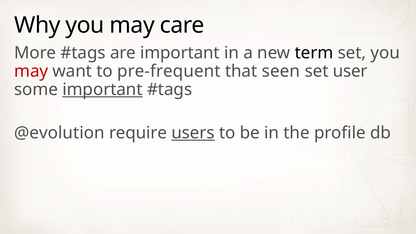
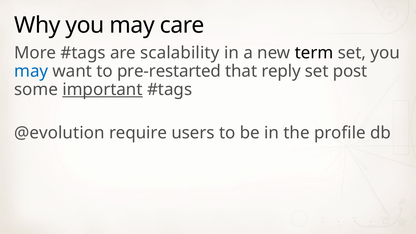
are important: important -> scalability
may at (31, 71) colour: red -> blue
pre-frequent: pre-frequent -> pre-restarted
seen: seen -> reply
user: user -> post
users underline: present -> none
